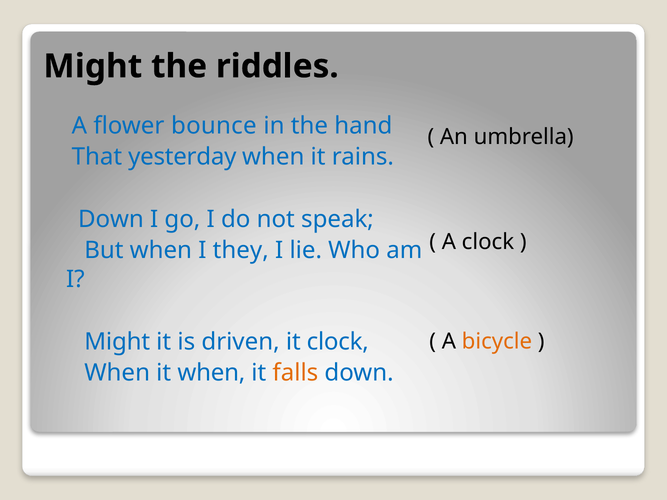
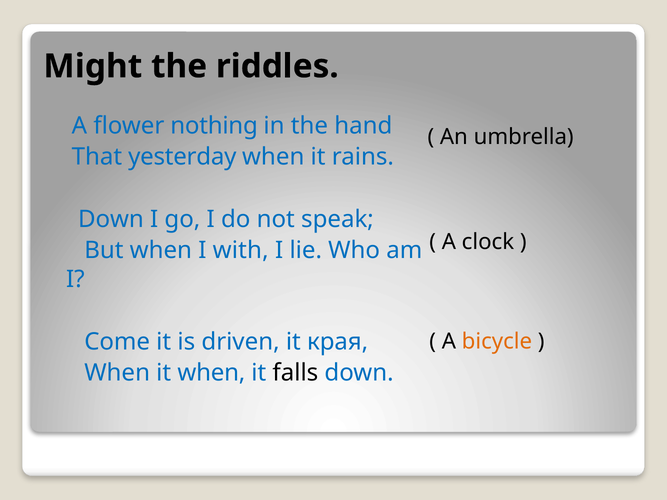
bounce: bounce -> nothing
they: they -> with
Might at (117, 342): Might -> Come
it clock: clock -> края
falls colour: orange -> black
